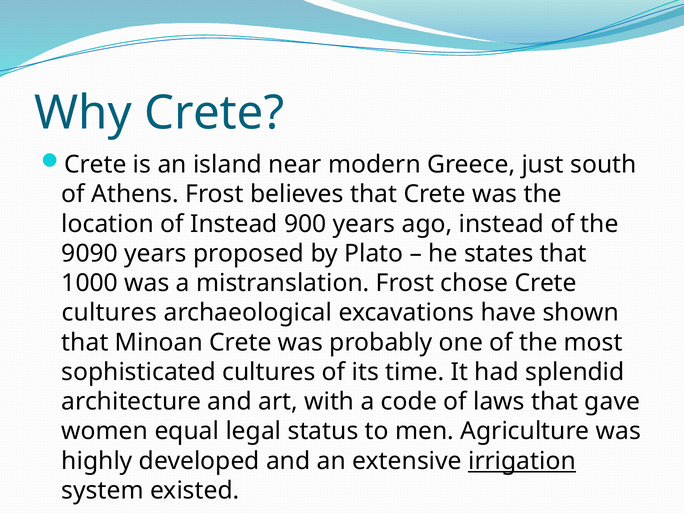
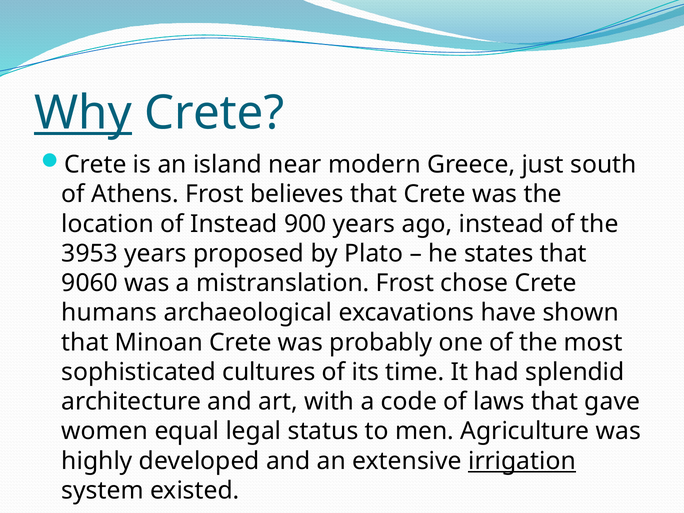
Why underline: none -> present
9090: 9090 -> 3953
1000: 1000 -> 9060
cultures at (109, 313): cultures -> humans
